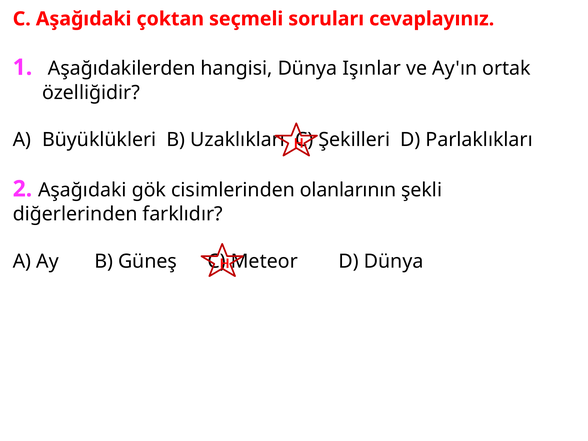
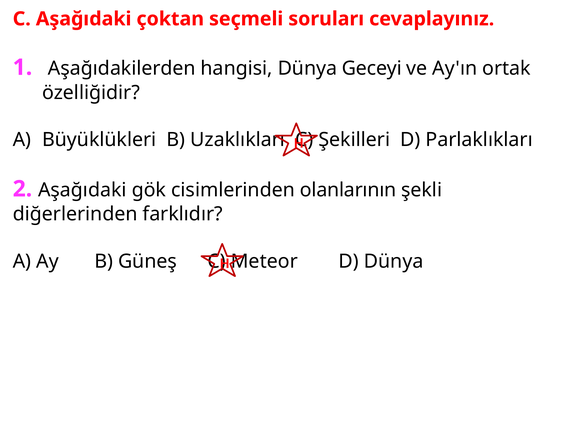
Işınlar: Işınlar -> Geceyi
